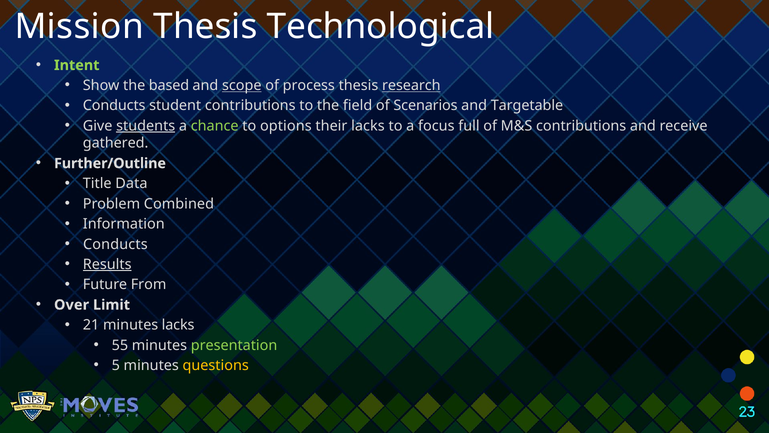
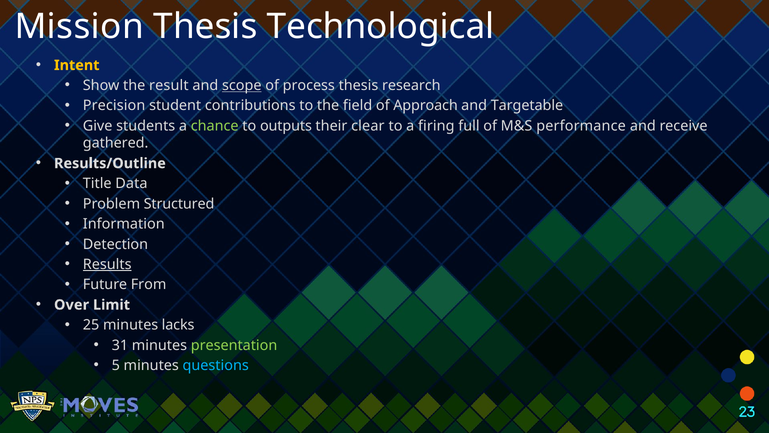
Intent colour: light green -> yellow
based: based -> result
research underline: present -> none
Conducts at (114, 106): Conducts -> Precision
Scenarios: Scenarios -> Approach
students underline: present -> none
options: options -> outputs
their lacks: lacks -> clear
focus: focus -> firing
M&S contributions: contributions -> performance
Further/Outline: Further/Outline -> Results/Outline
Combined: Combined -> Structured
Conducts at (115, 244): Conducts -> Detection
21: 21 -> 25
55: 55 -> 31
questions colour: yellow -> light blue
